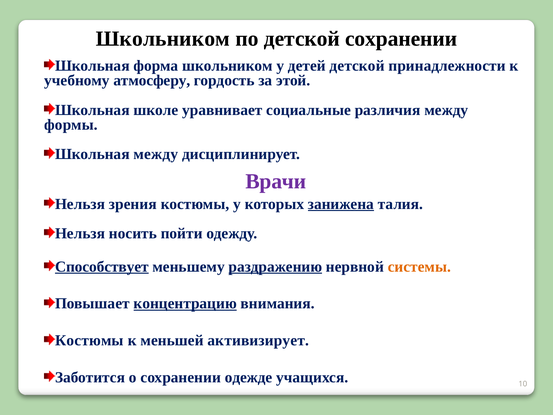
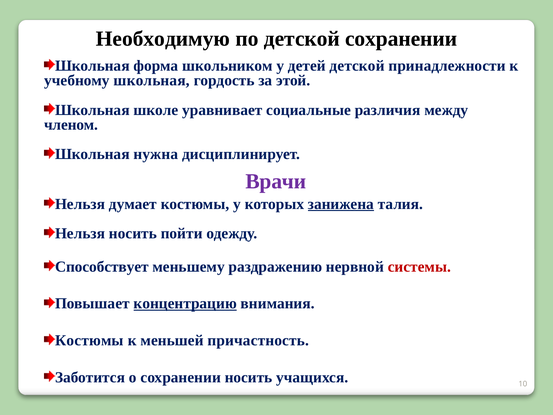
Школьником at (163, 39): Школьником -> Необходимую
учебному атмосферу: атмосферу -> школьная
формы: формы -> членом
Школьная между: между -> нужна
зрения: зрения -> думает
Способствует underline: present -> none
раздражению underline: present -> none
системы colour: orange -> red
активизирует: активизирует -> причастность
сохранении одежде: одежде -> носить
